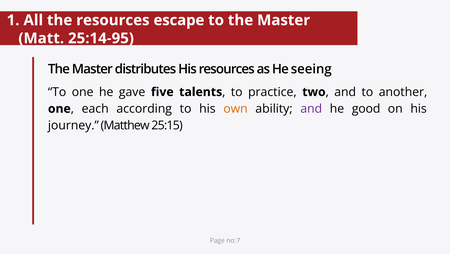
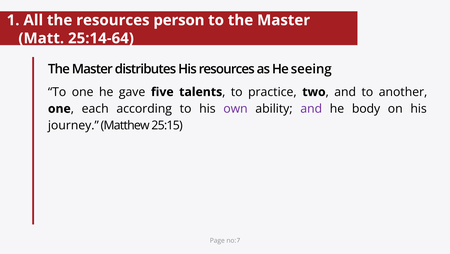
escape: escape -> person
25:14-95: 25:14-95 -> 25:14-64
own colour: orange -> purple
good: good -> body
